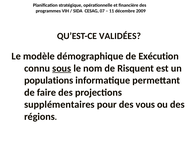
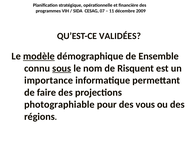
modèle underline: none -> present
Exécution: Exécution -> Ensemble
populations: populations -> importance
supplémentaires: supplémentaires -> photographiable
